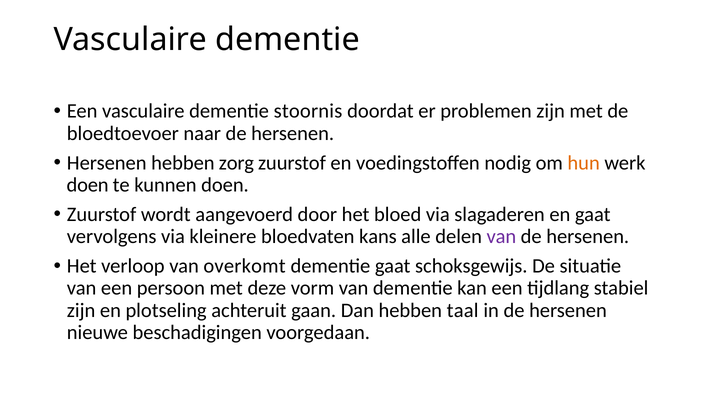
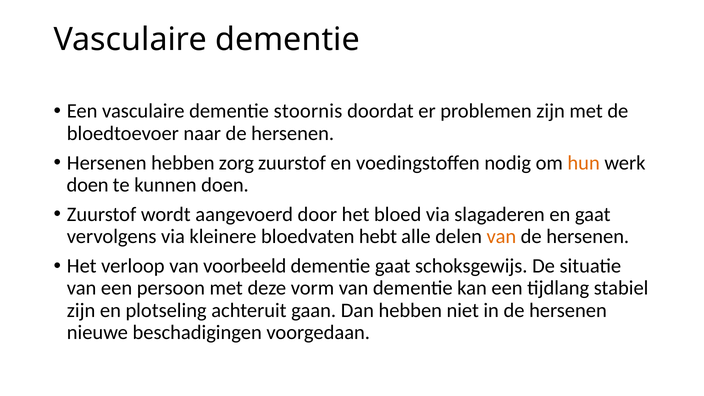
kans: kans -> hebt
van at (501, 237) colour: purple -> orange
overkomt: overkomt -> voorbeeld
taal: taal -> niet
